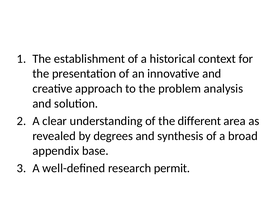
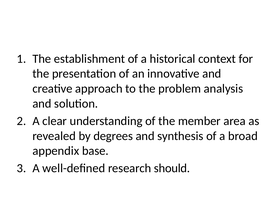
different: different -> member
permit: permit -> should
